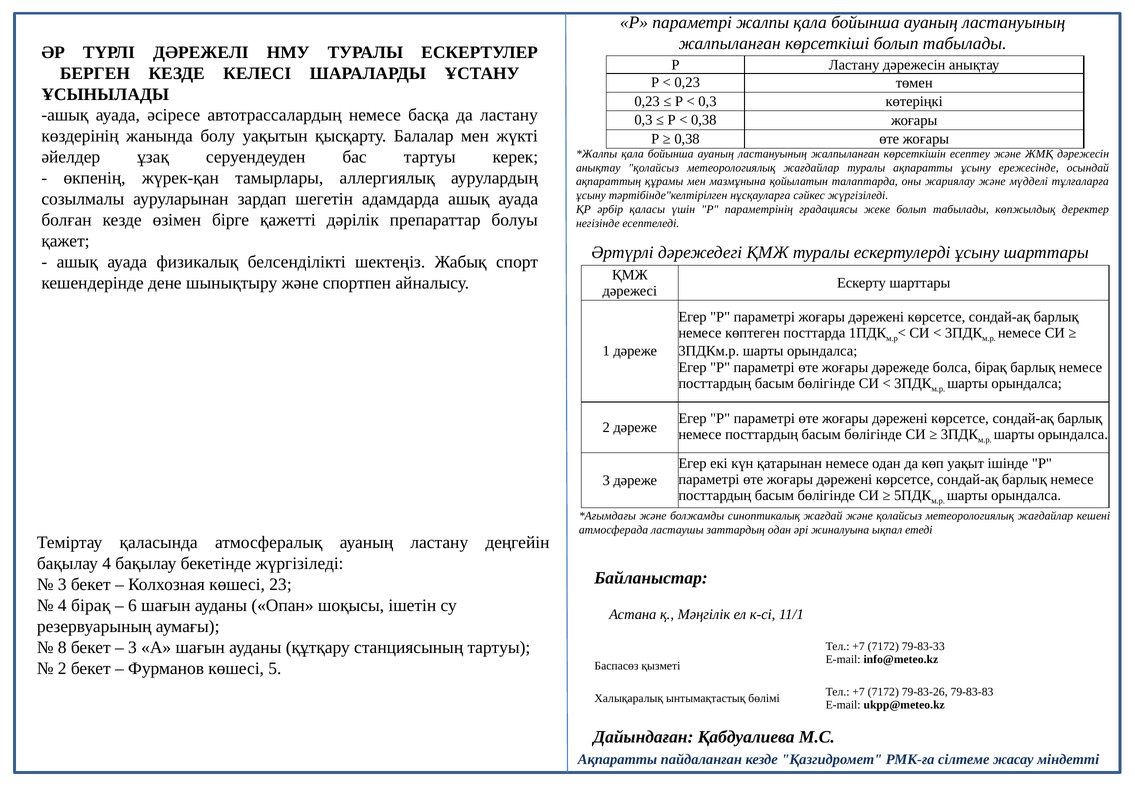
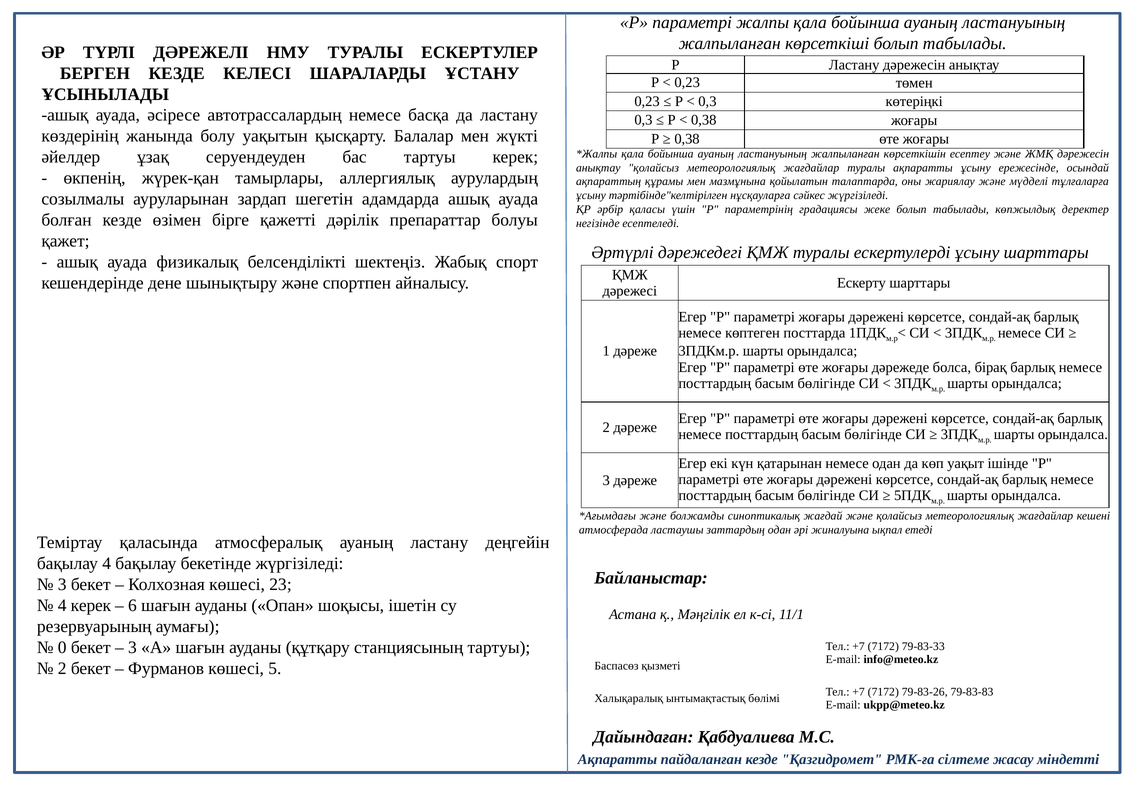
4 бірақ: бірақ -> керек
8: 8 -> 0
